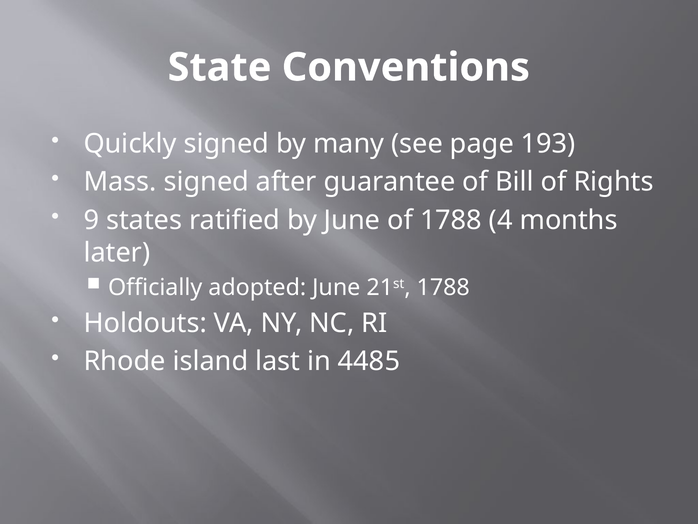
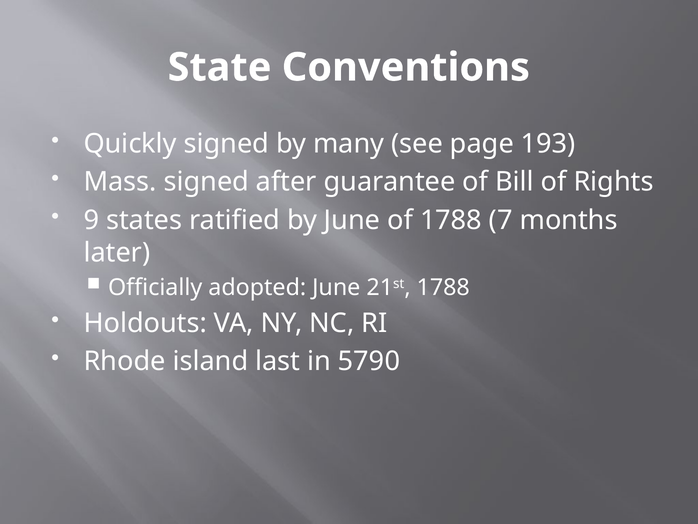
4: 4 -> 7
4485: 4485 -> 5790
